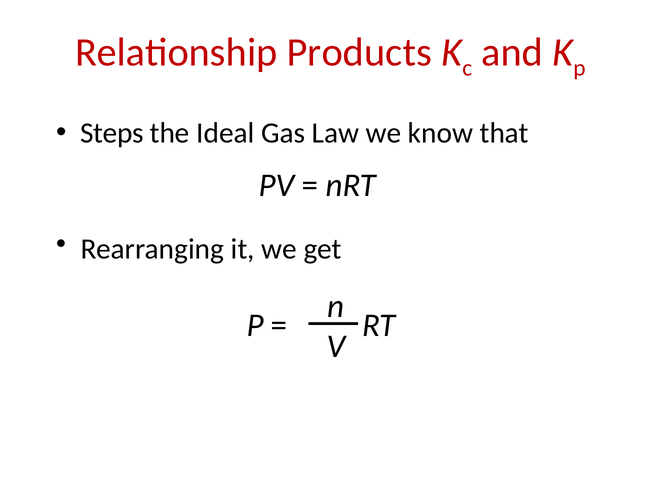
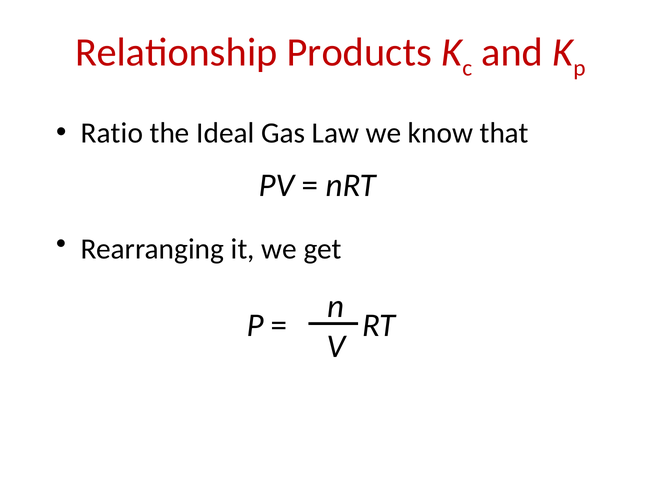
Steps: Steps -> Ratio
